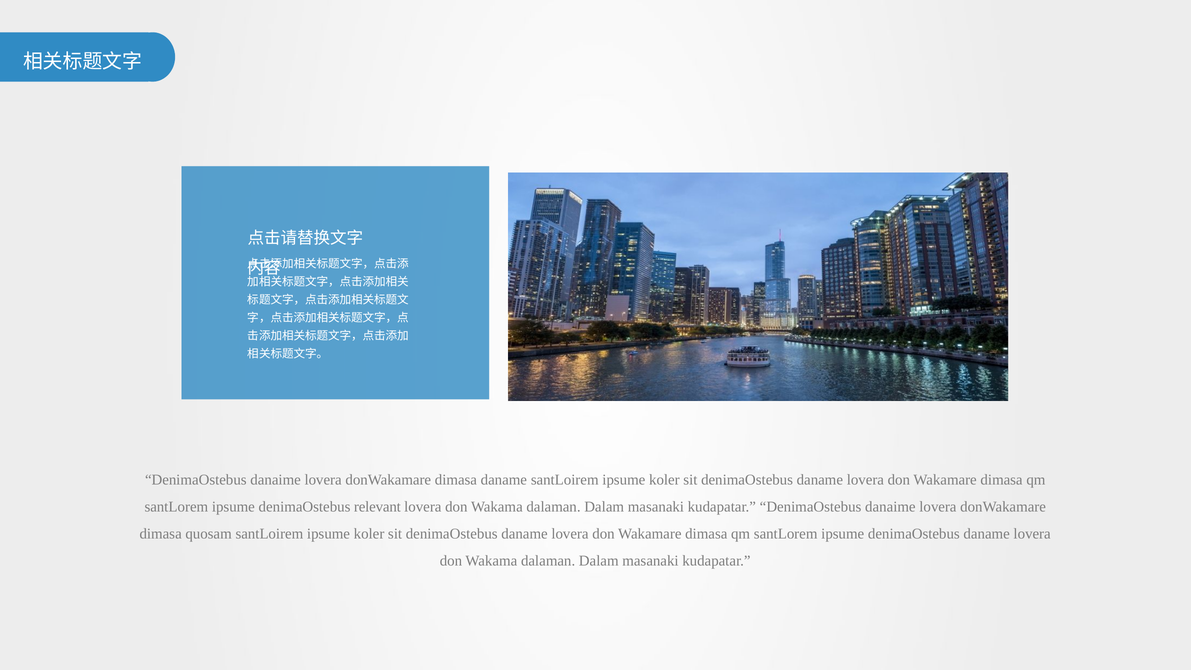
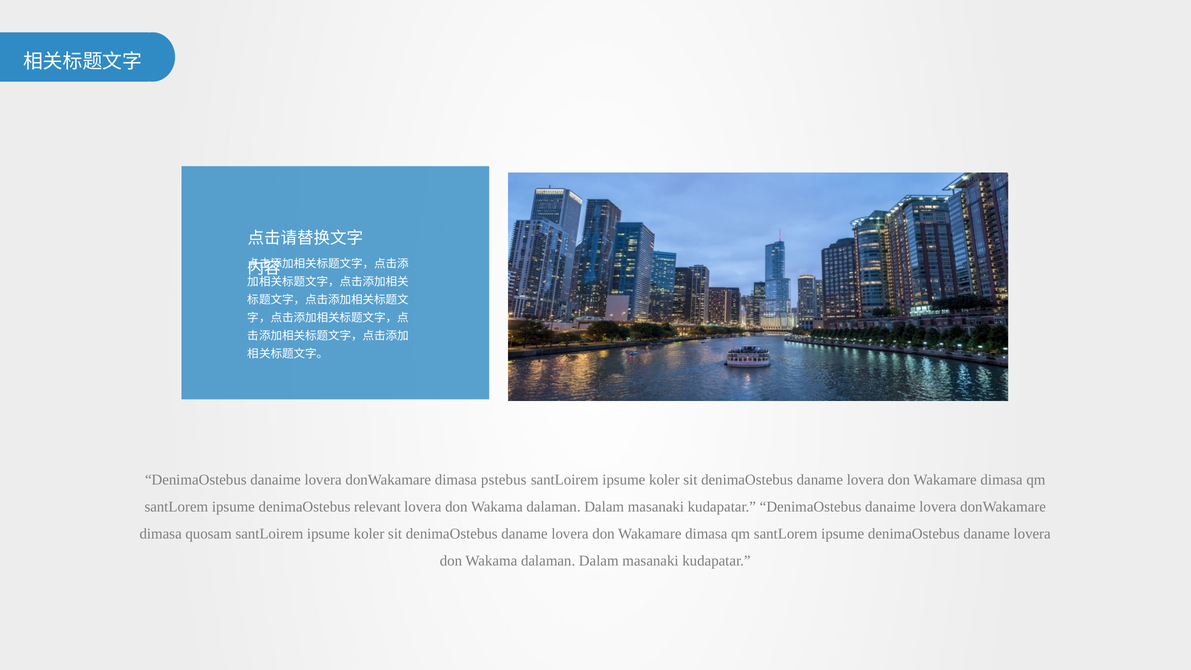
dimasa daname: daname -> pstebus
